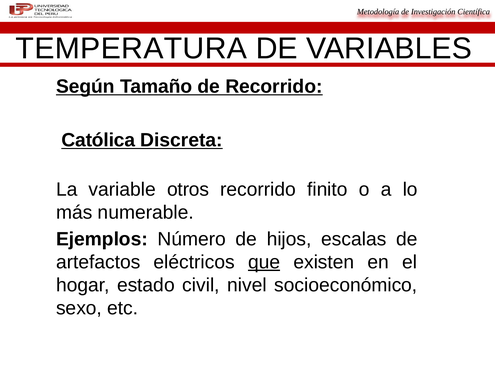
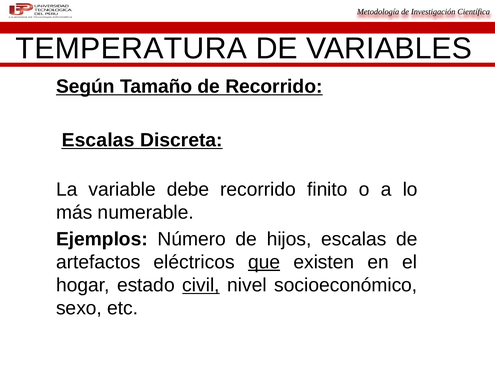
Católica at (98, 140): Católica -> Escalas
otros: otros -> debe
civil underline: none -> present
